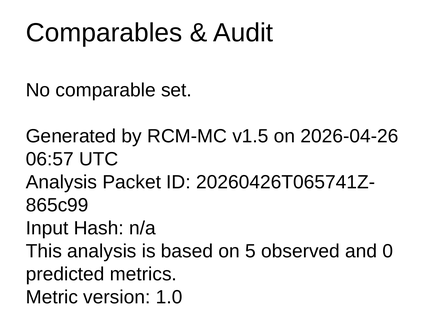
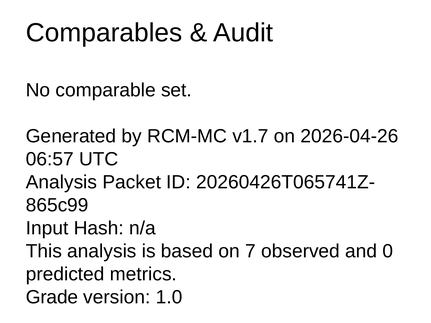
v1.5: v1.5 -> v1.7
5: 5 -> 7
Metric: Metric -> Grade
